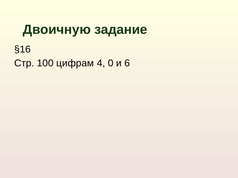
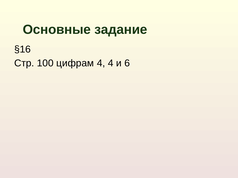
Двоичную: Двоичную -> Основные
4 0: 0 -> 4
